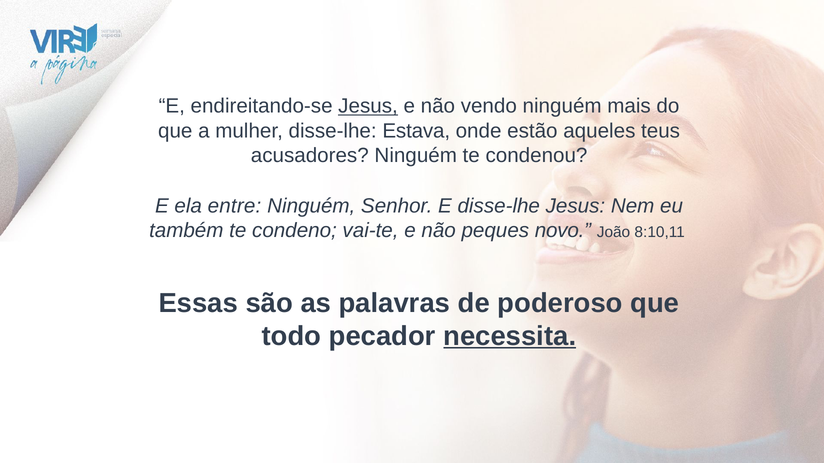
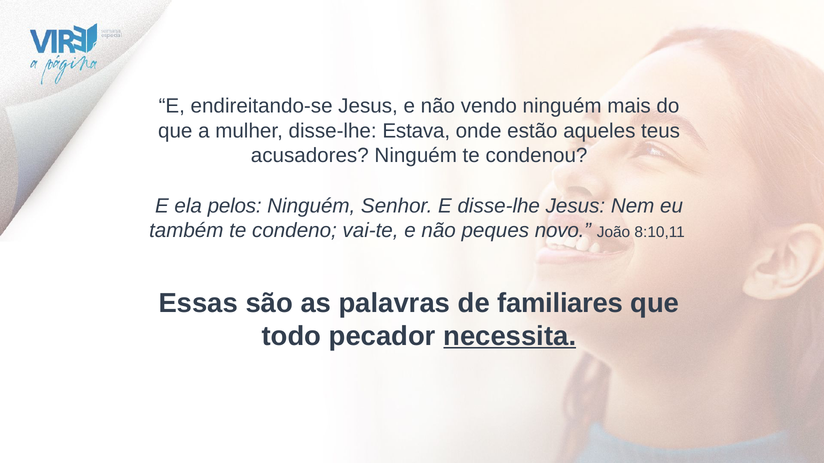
Jesus at (368, 106) underline: present -> none
entre: entre -> pelos
poderoso: poderoso -> familiares
